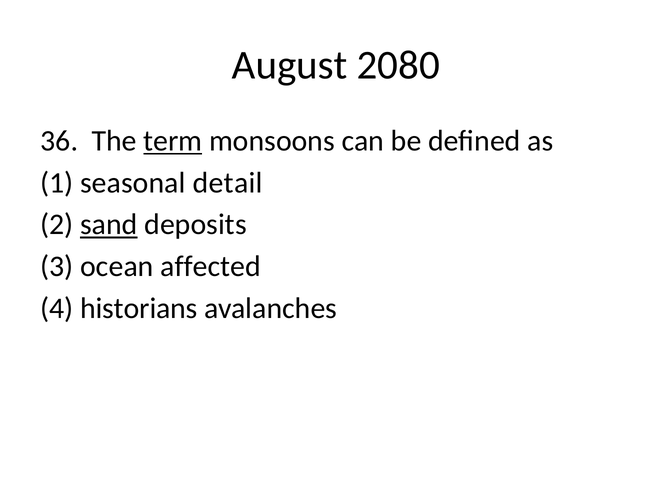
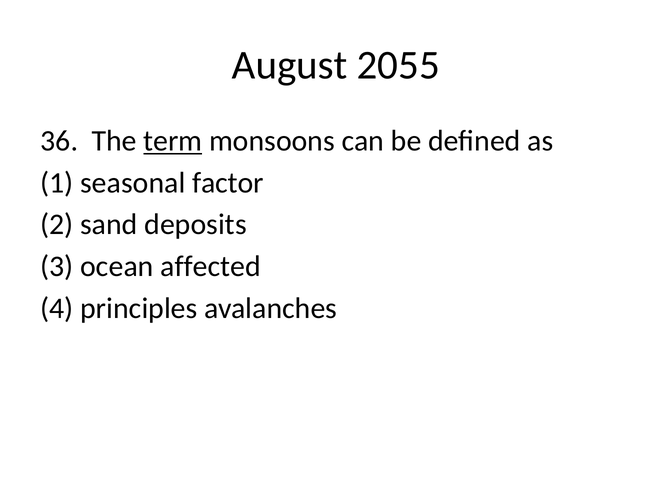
2080: 2080 -> 2055
detail: detail -> factor
sand underline: present -> none
historians: historians -> principles
